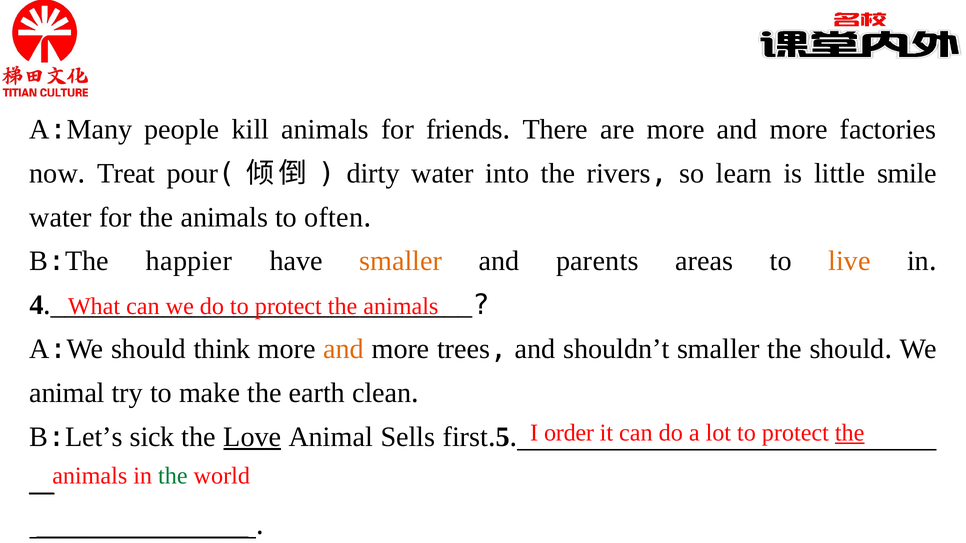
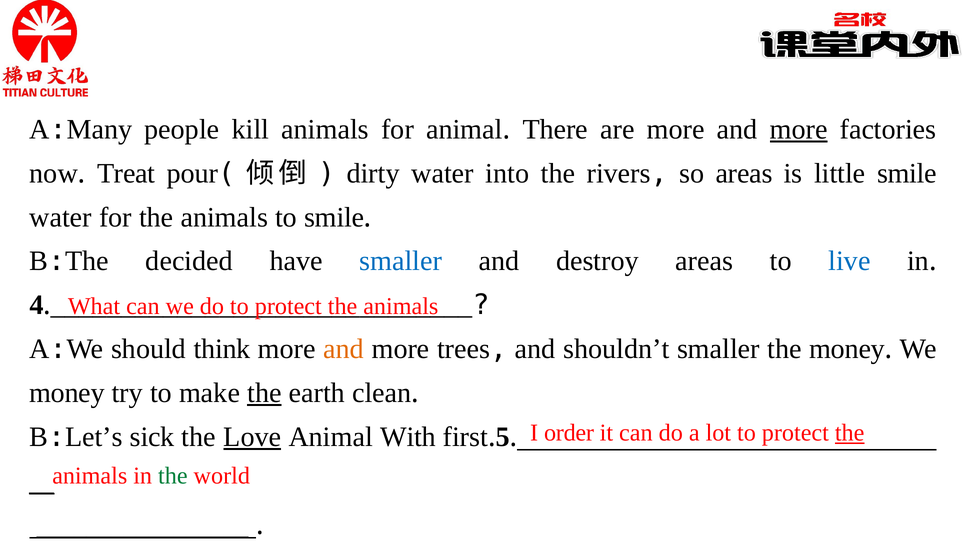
for friends: friends -> animal
more at (799, 129) underline: none -> present
so learn: learn -> areas
to often: often -> smile
happier: happier -> decided
smaller at (401, 261) colour: orange -> blue
parents: parents -> destroy
live colour: orange -> blue
the should: should -> money
animal at (67, 393): animal -> money
the at (264, 393) underline: none -> present
Sells: Sells -> With
